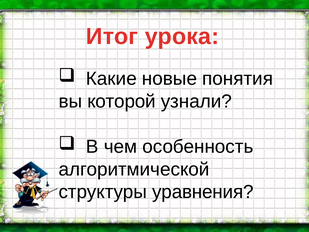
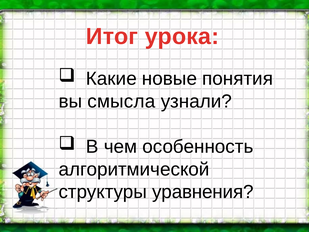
которой: которой -> смысла
